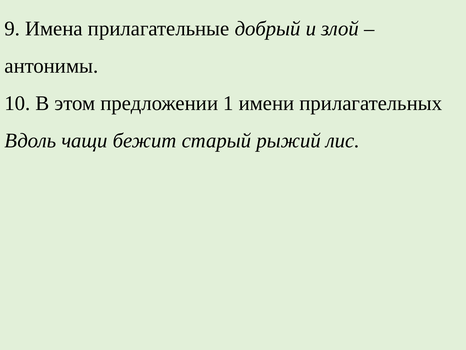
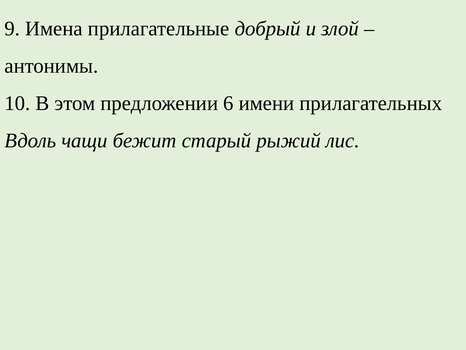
1: 1 -> 6
